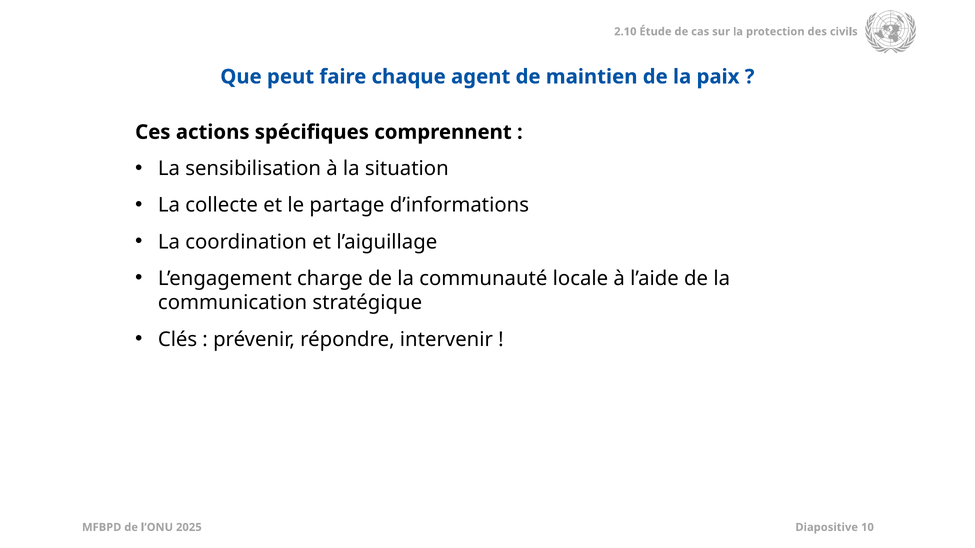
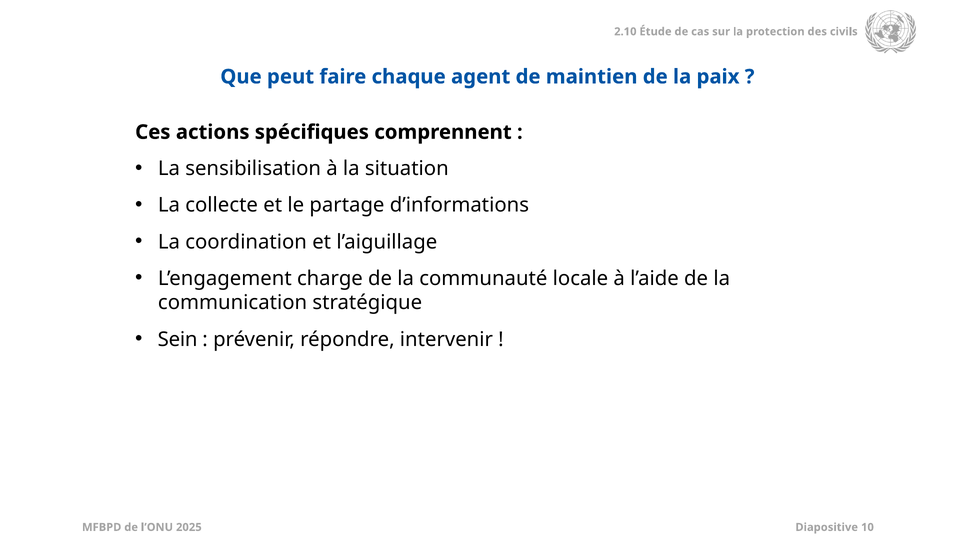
Clés: Clés -> Sein
